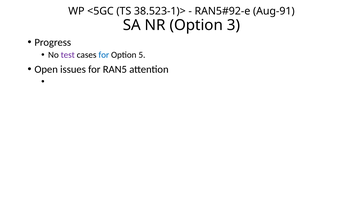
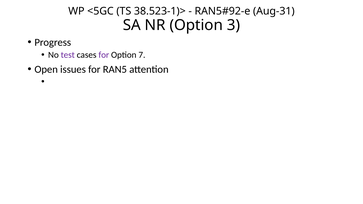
Aug-91: Aug-91 -> Aug-31
for at (104, 55) colour: blue -> purple
5: 5 -> 7
